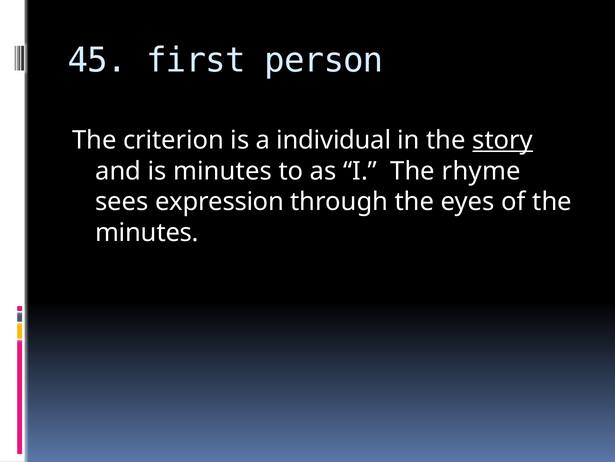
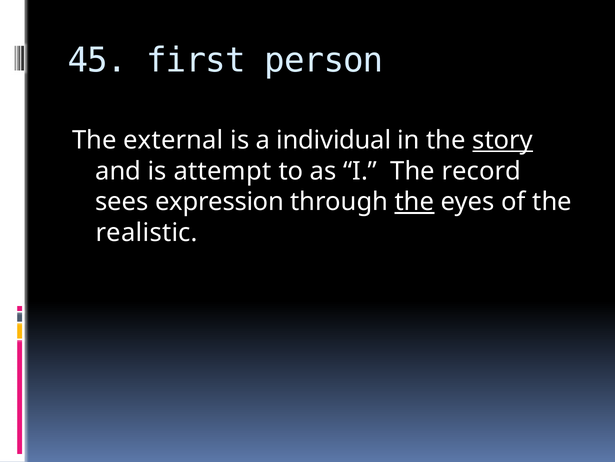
criterion: criterion -> external
is minutes: minutes -> attempt
rhyme: rhyme -> record
the at (415, 202) underline: none -> present
minutes at (147, 232): minutes -> realistic
